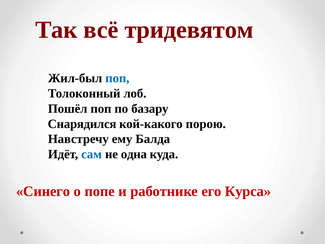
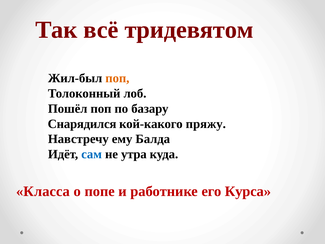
поп at (117, 78) colour: blue -> orange
порою: порою -> пряжу
одна: одна -> утра
Синего: Синего -> Класса
